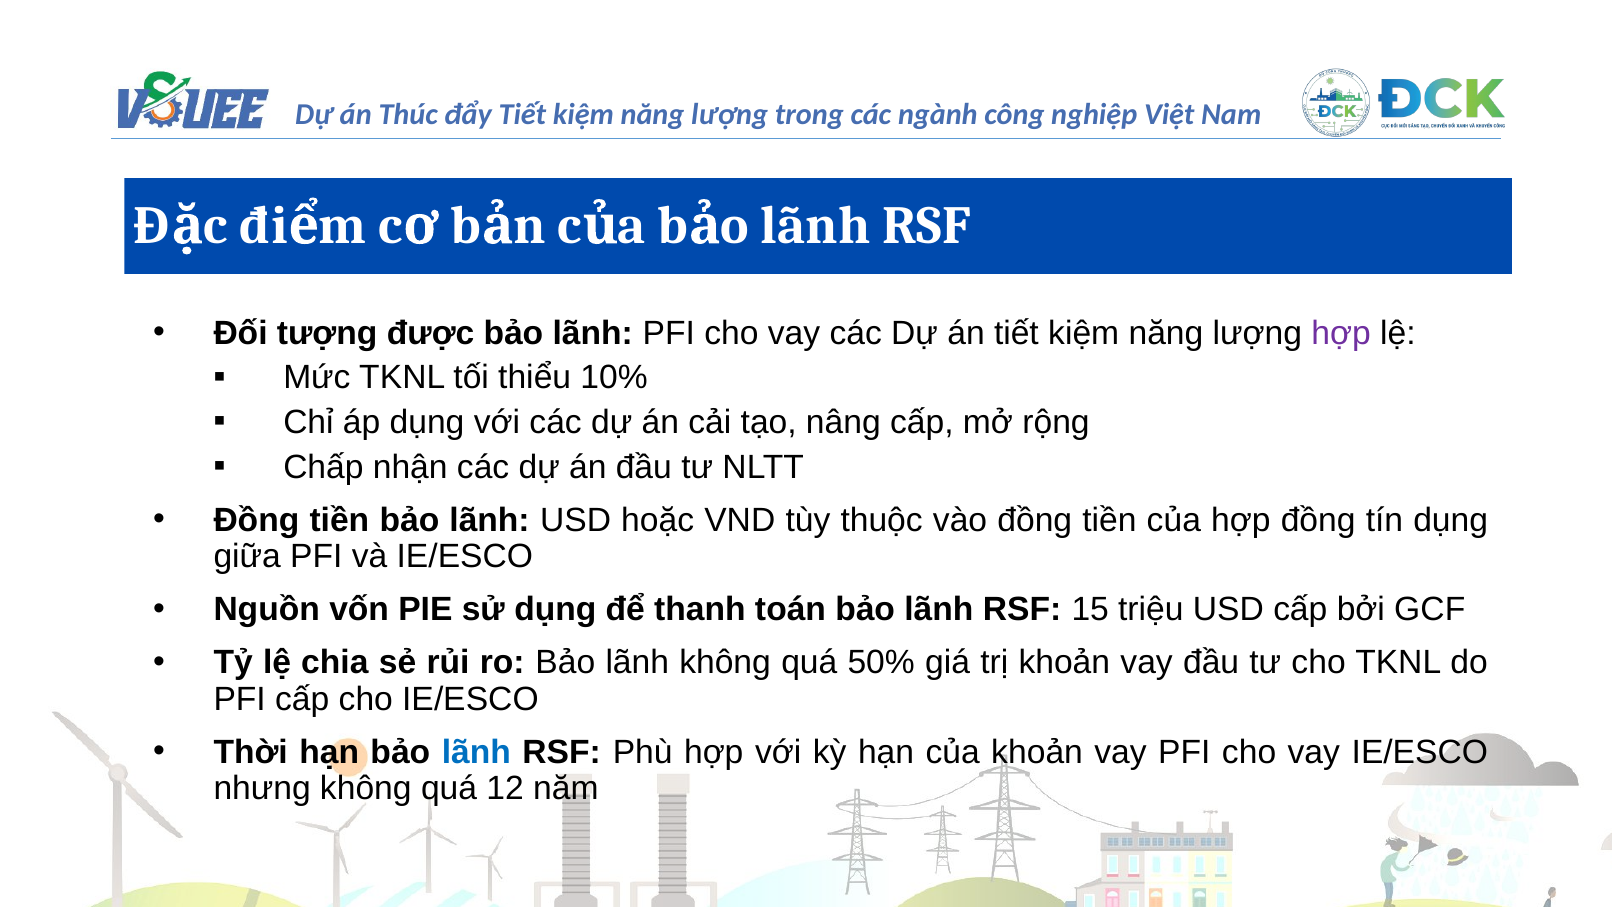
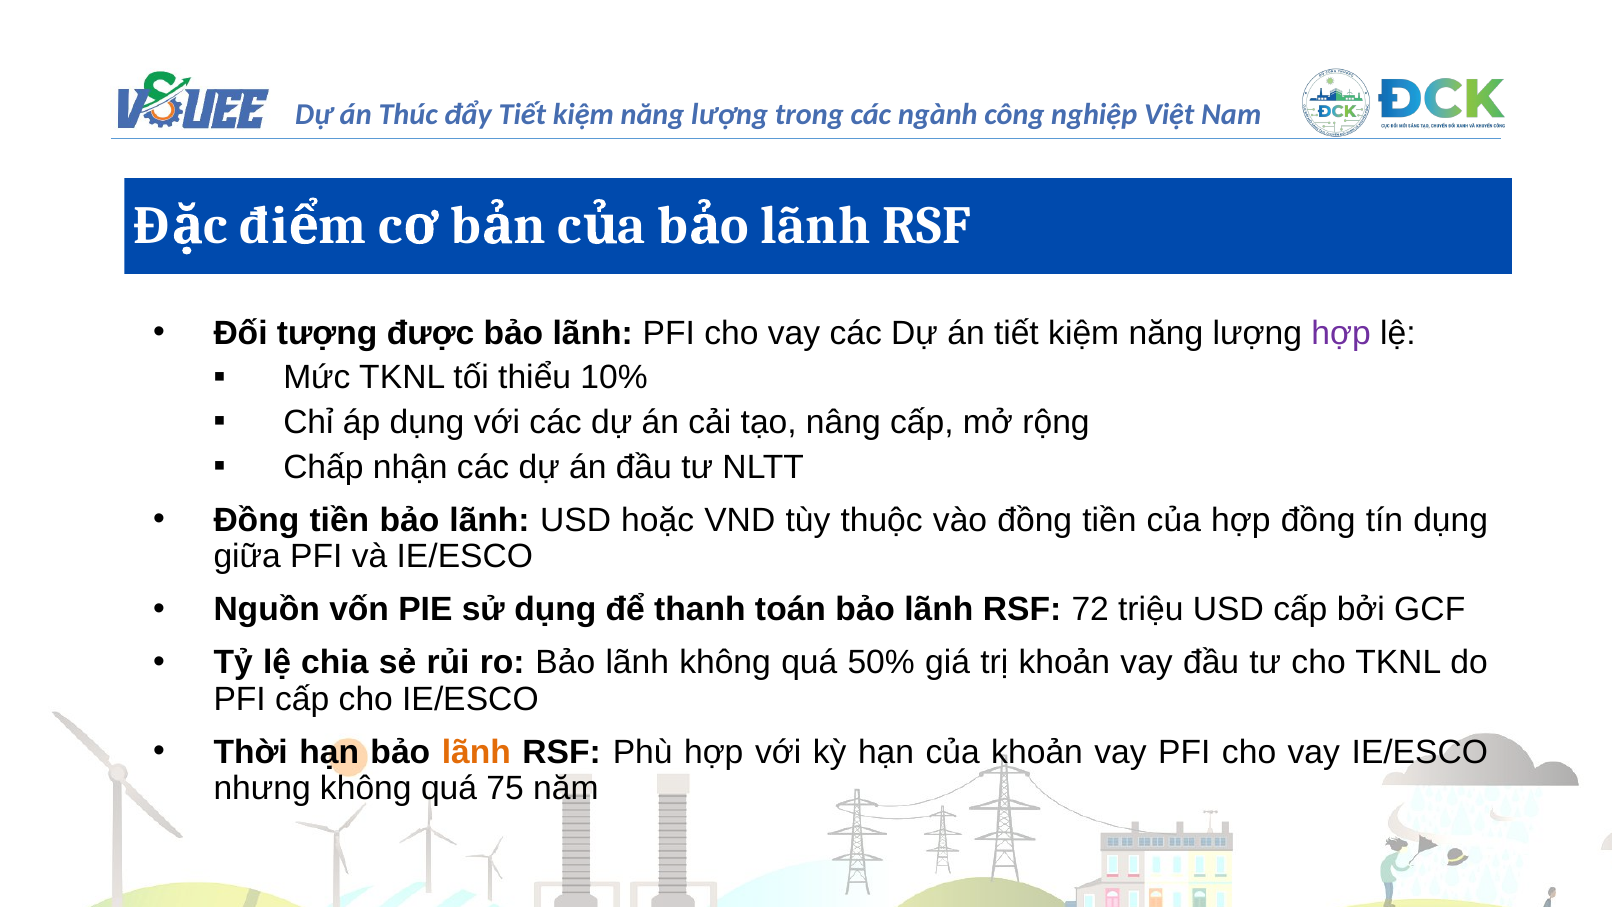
15: 15 -> 72
lãnh at (476, 752) colour: blue -> orange
12: 12 -> 75
